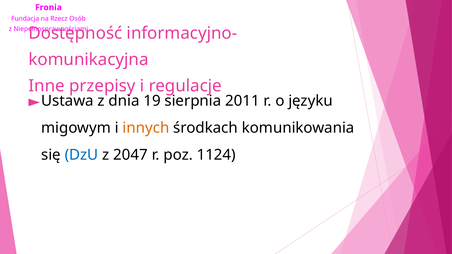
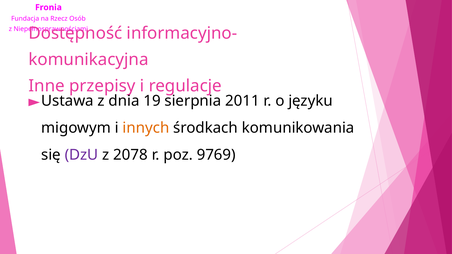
DzU colour: blue -> purple
2047: 2047 -> 2078
1124: 1124 -> 9769
